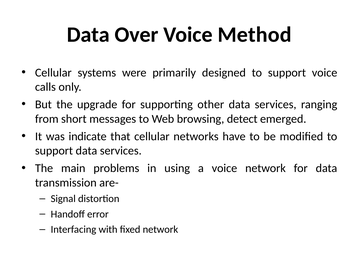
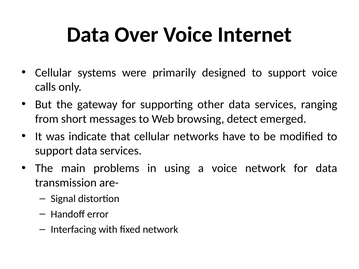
Method: Method -> Internet
upgrade: upgrade -> gateway
